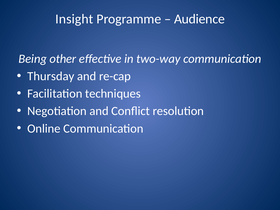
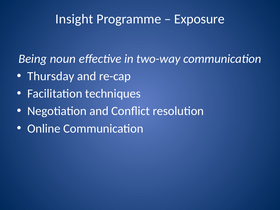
Audience: Audience -> Exposure
other: other -> noun
